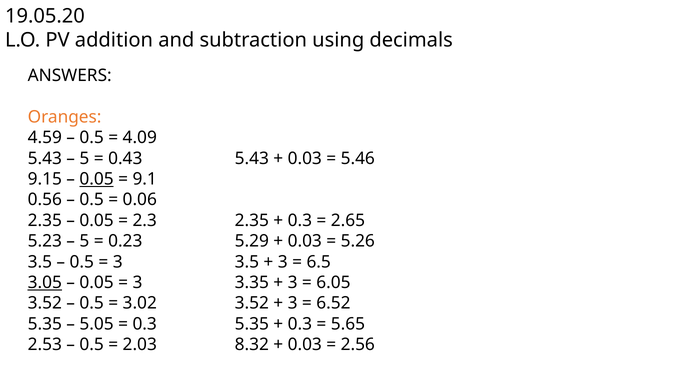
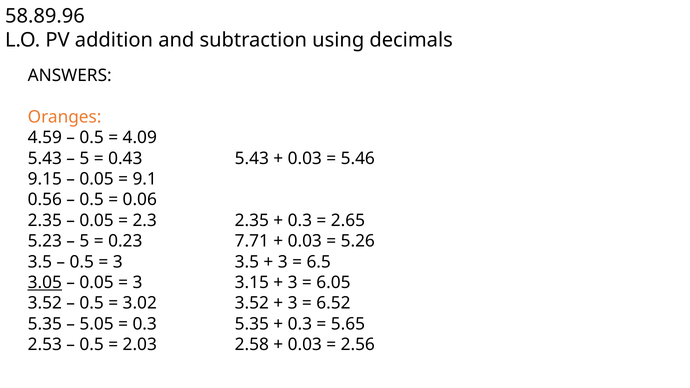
19.05.20: 19.05.20 -> 58.89.96
0.05 at (97, 179) underline: present -> none
5.29: 5.29 -> 7.71
3.35: 3.35 -> 3.15
8.32: 8.32 -> 2.58
